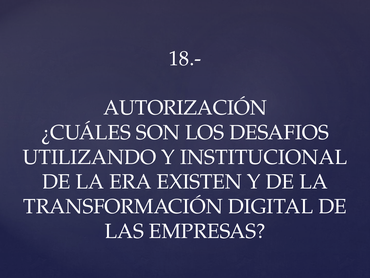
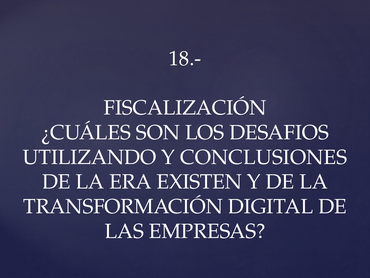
AUTORIZACIÓN: AUTORIZACIÓN -> FISCALIZACIÓN
INSTITUCIONAL: INSTITUCIONAL -> CONCLUSIONES
